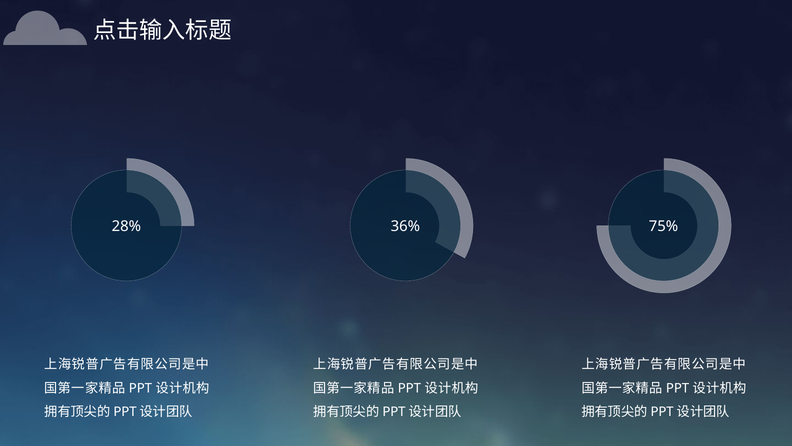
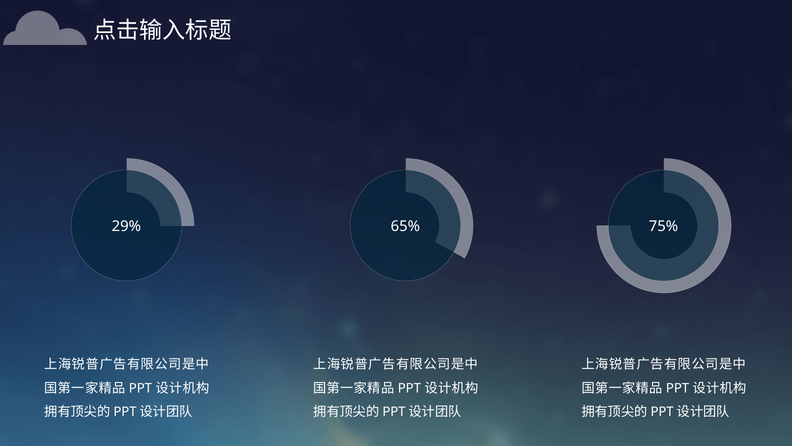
28%: 28% -> 29%
36%: 36% -> 65%
